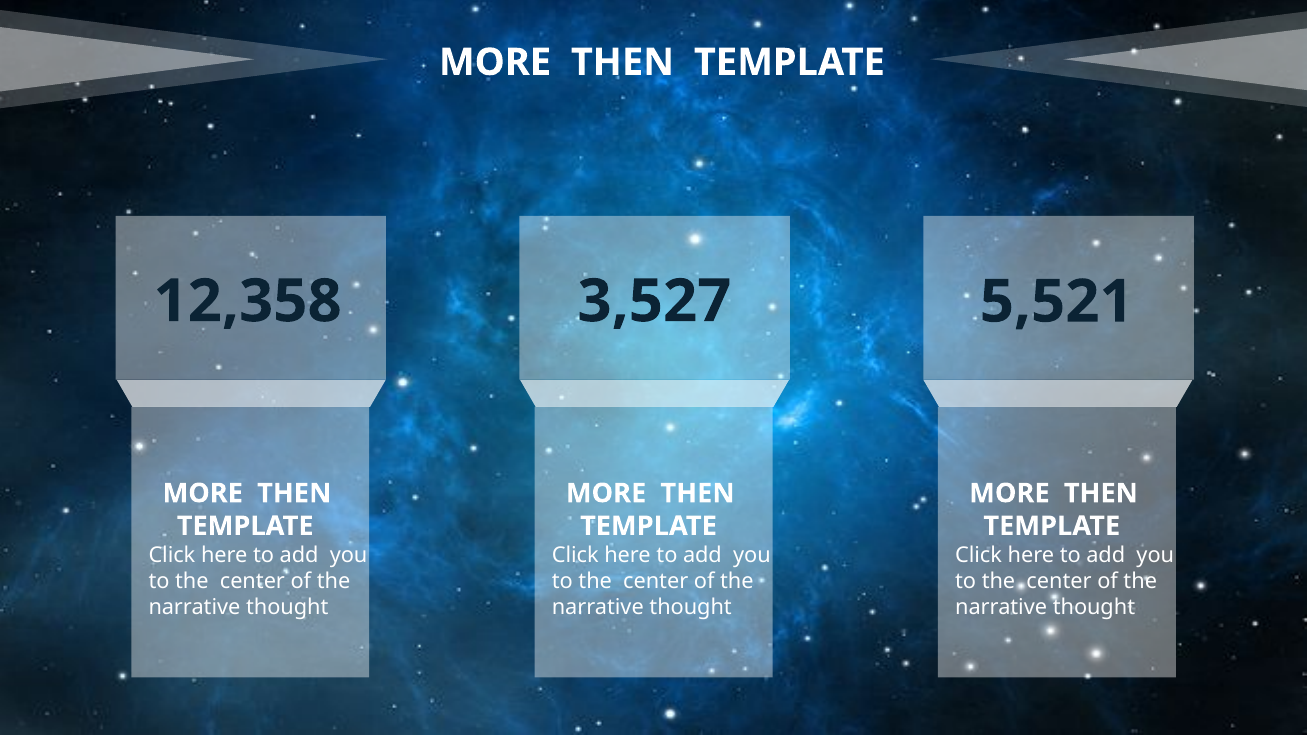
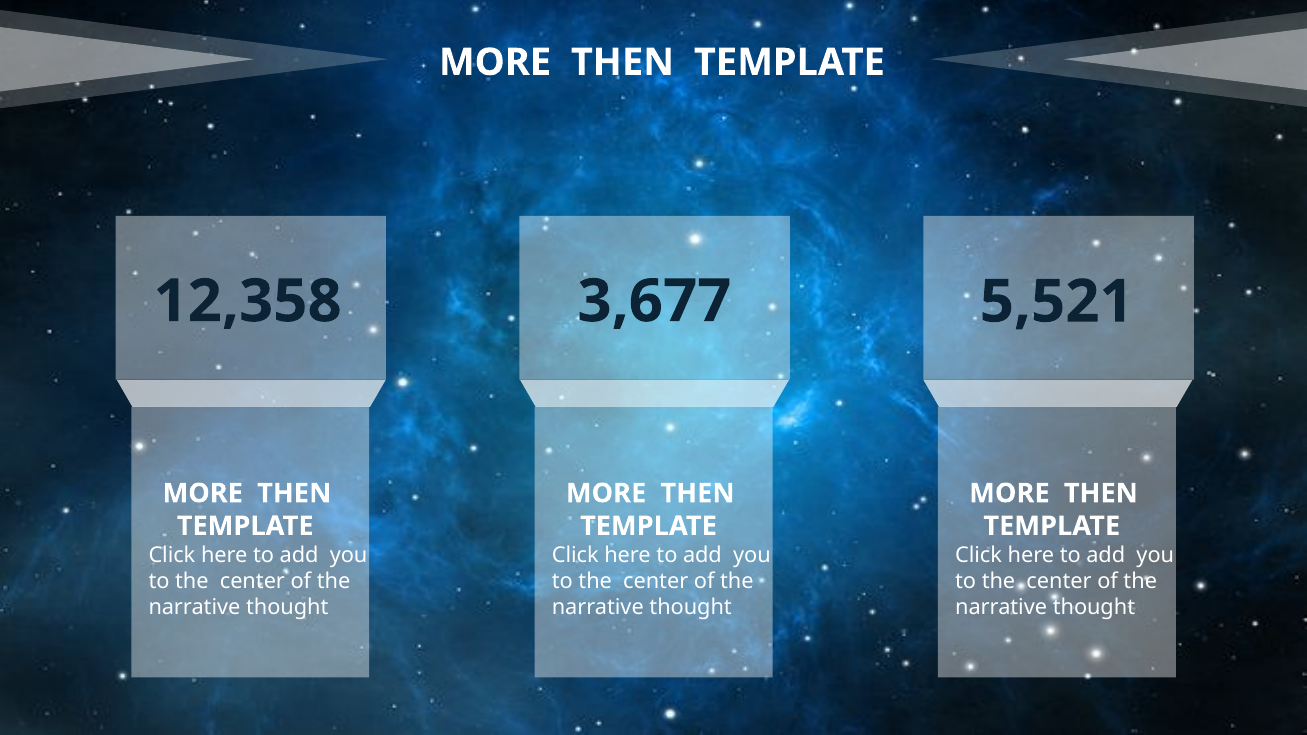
3,527: 3,527 -> 3,677
